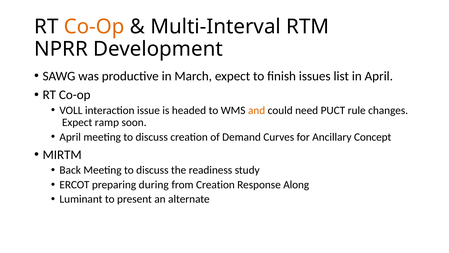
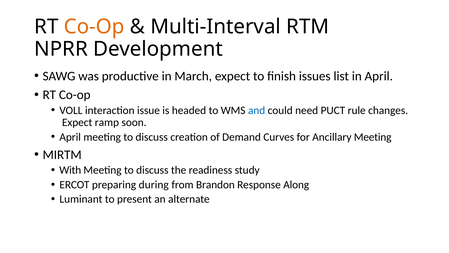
and colour: orange -> blue
Ancillary Concept: Concept -> Meeting
Back: Back -> With
from Creation: Creation -> Brandon
